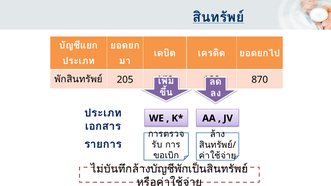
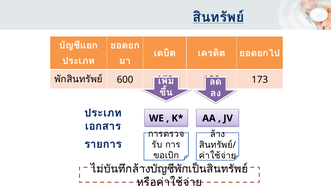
205: 205 -> 600
870: 870 -> 173
